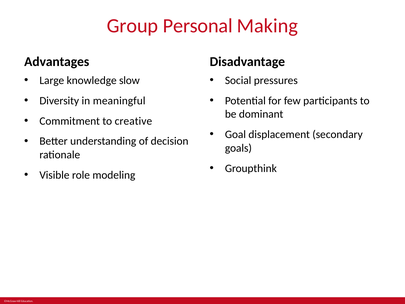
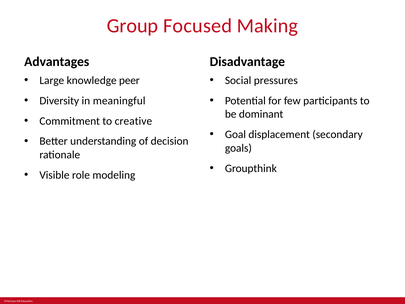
Personal: Personal -> Focused
slow: slow -> peer
